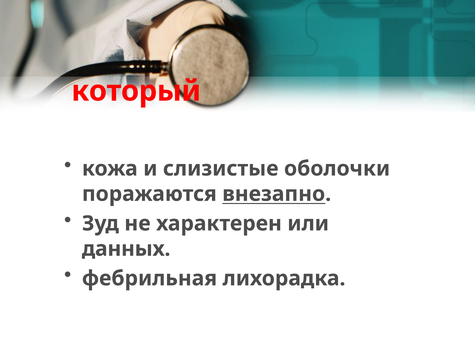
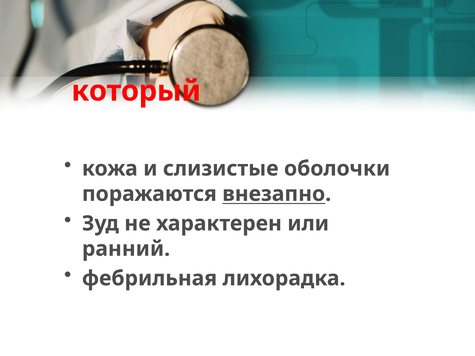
данных: данных -> ранний
